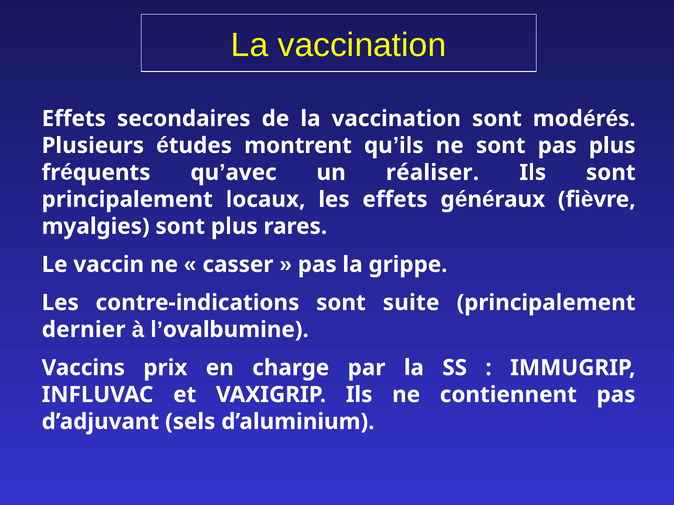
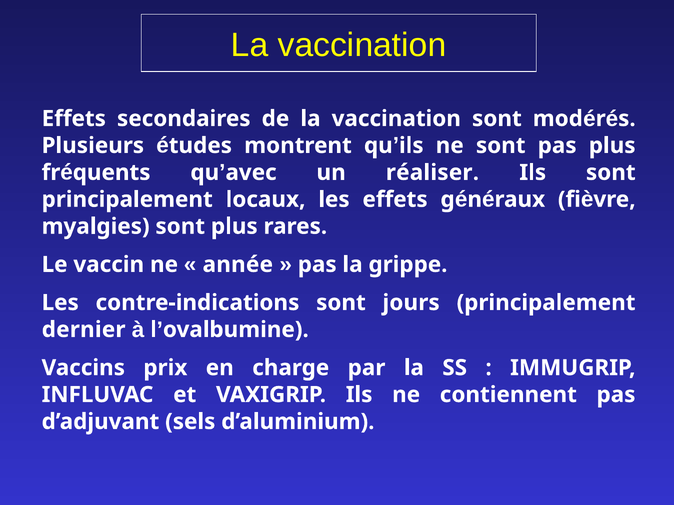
casser: casser -> année
suite: suite -> jours
